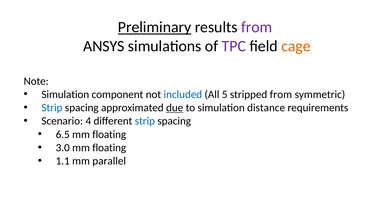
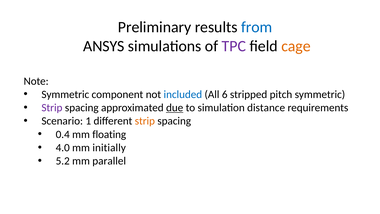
Preliminary underline: present -> none
from at (257, 27) colour: purple -> blue
Simulation at (65, 94): Simulation -> Symmetric
5: 5 -> 6
stripped from: from -> pitch
Strip at (52, 108) colour: blue -> purple
4: 4 -> 1
strip at (145, 121) colour: blue -> orange
6.5: 6.5 -> 0.4
3.0: 3.0 -> 4.0
floating at (109, 148): floating -> initially
1.1: 1.1 -> 5.2
